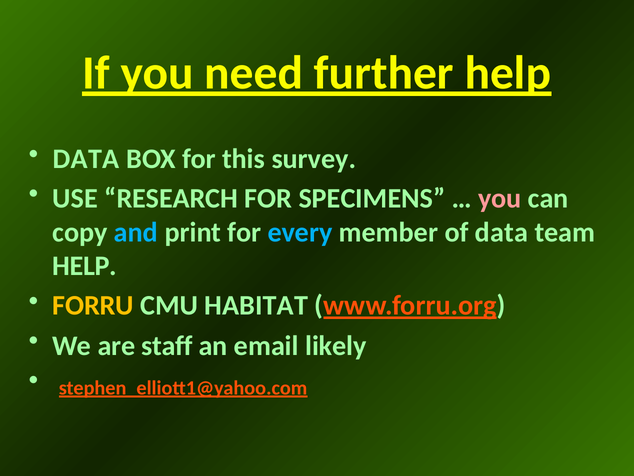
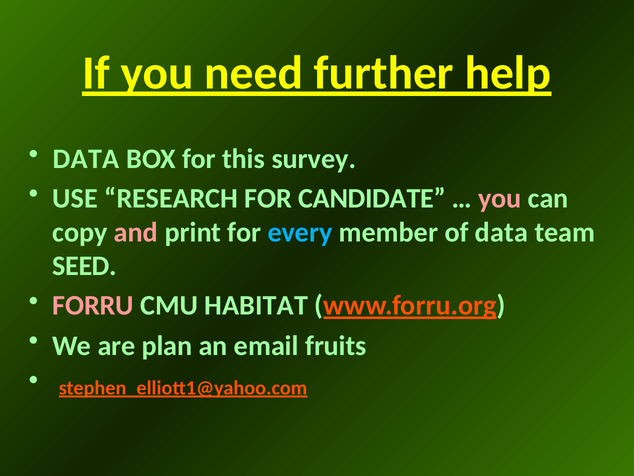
SPECIMENS: SPECIMENS -> CANDIDATE
and colour: light blue -> pink
HELP at (85, 266): HELP -> SEED
FORRU colour: yellow -> pink
staff: staff -> plan
likely: likely -> fruits
